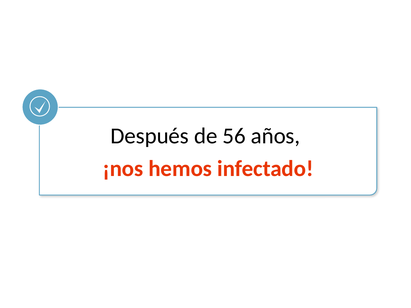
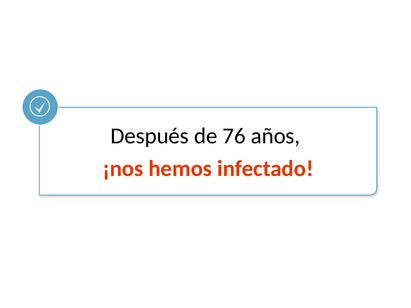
56: 56 -> 76
